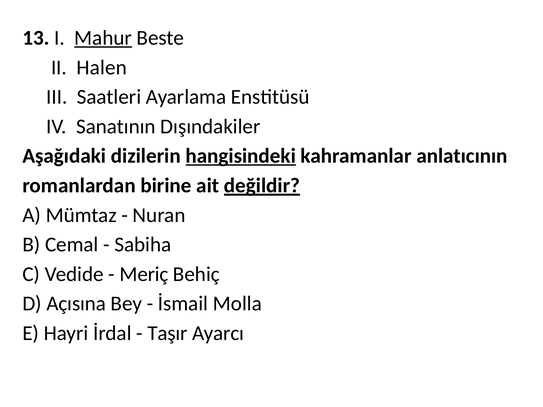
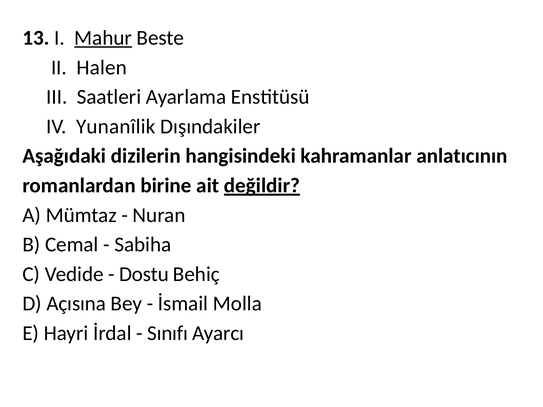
Sanatının: Sanatının -> Yunanîlik
hangisindeki underline: present -> none
Meriç: Meriç -> Dostu
Taşır: Taşır -> Sınıfı
